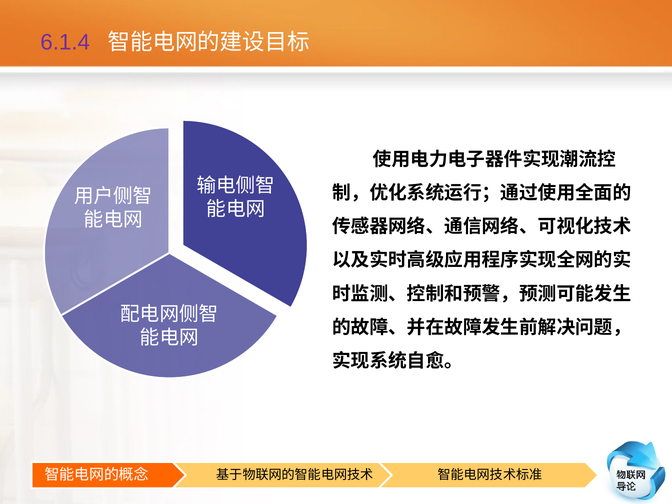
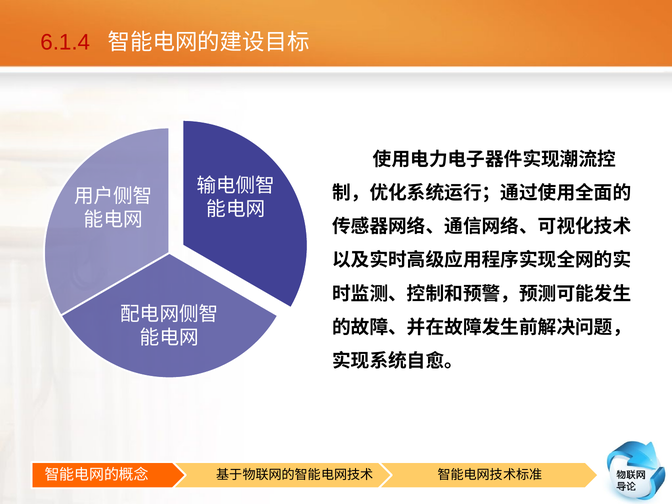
6.1.4 colour: purple -> red
